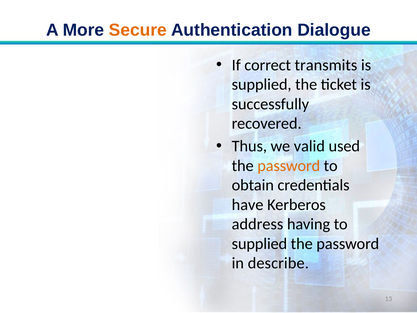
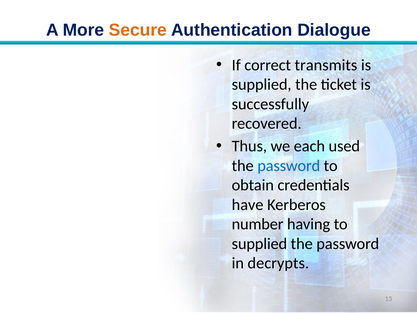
valid: valid -> each
password at (289, 166) colour: orange -> blue
address: address -> number
describe: describe -> decrypts
